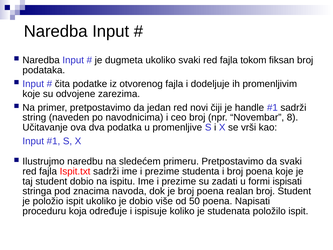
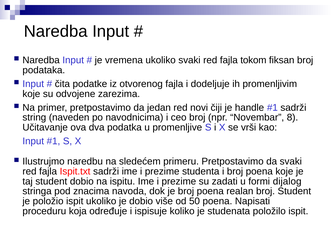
dugmeta: dugmeta -> vremena
ispisati: ispisati -> dijalog
